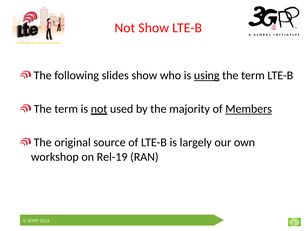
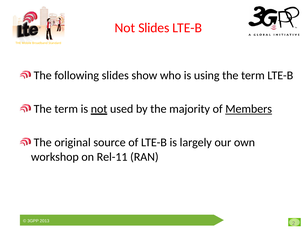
Not Show: Show -> Slides
using underline: present -> none
Rel-19: Rel-19 -> Rel-11
